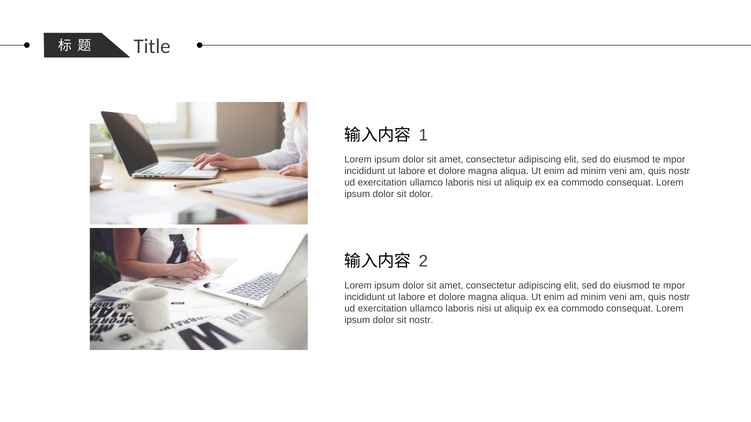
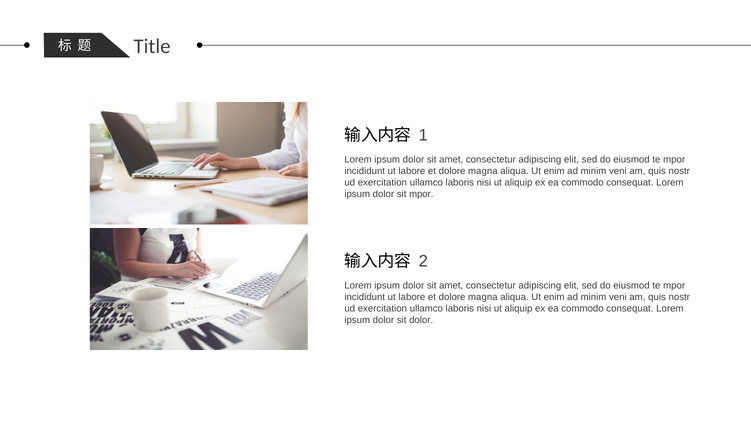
sit dolor: dolor -> mpor
sit nostr: nostr -> dolor
